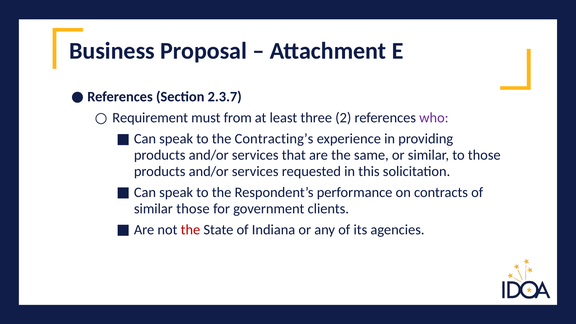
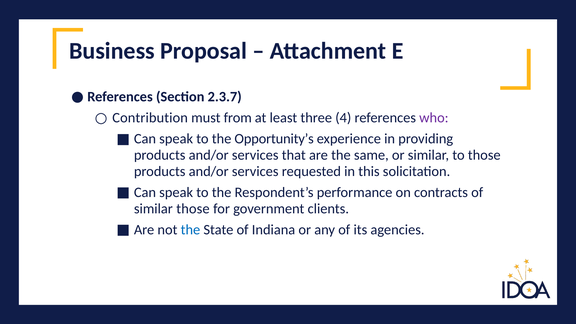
Requirement: Requirement -> Contribution
2: 2 -> 4
Contracting’s: Contracting’s -> Opportunity’s
the at (190, 230) colour: red -> blue
